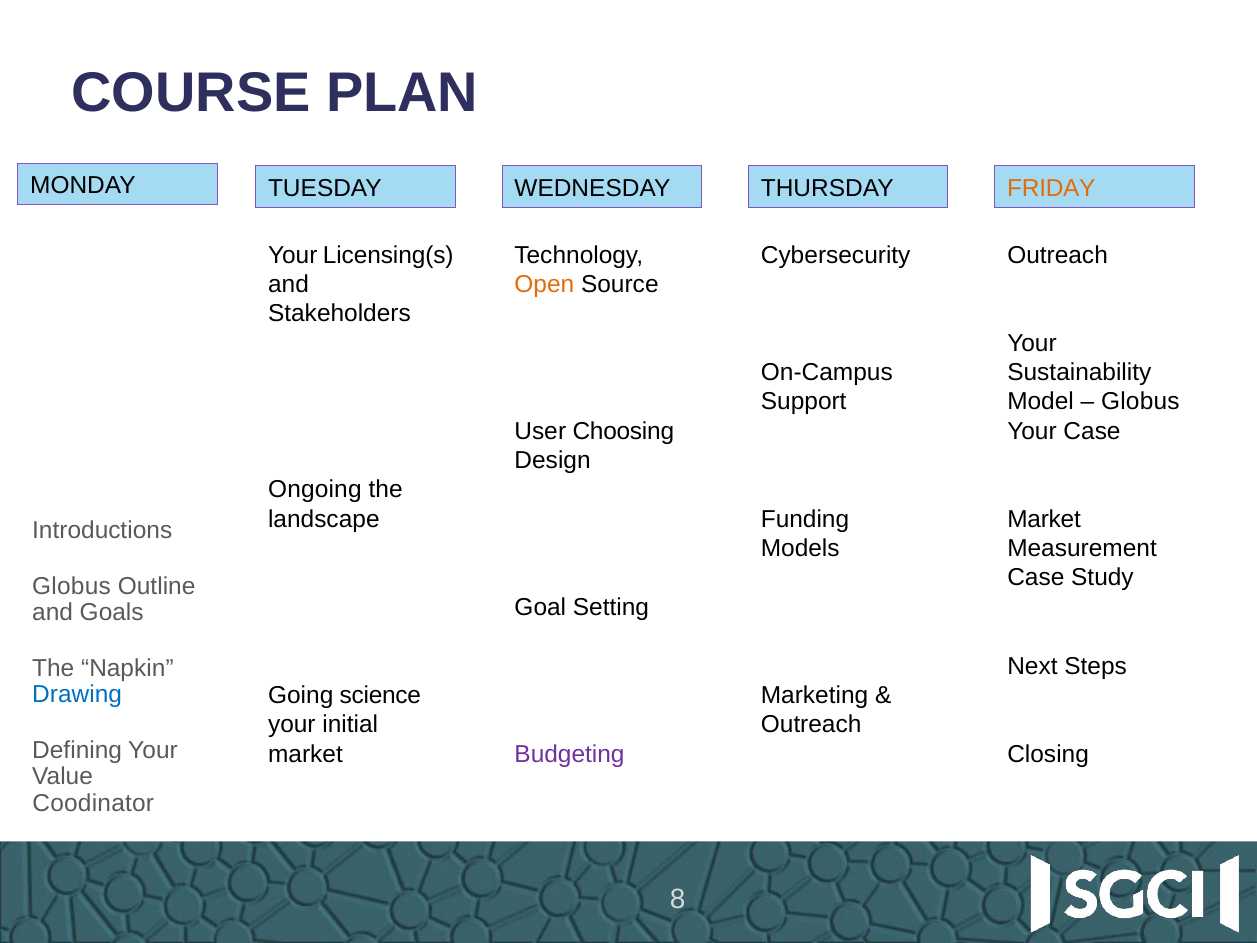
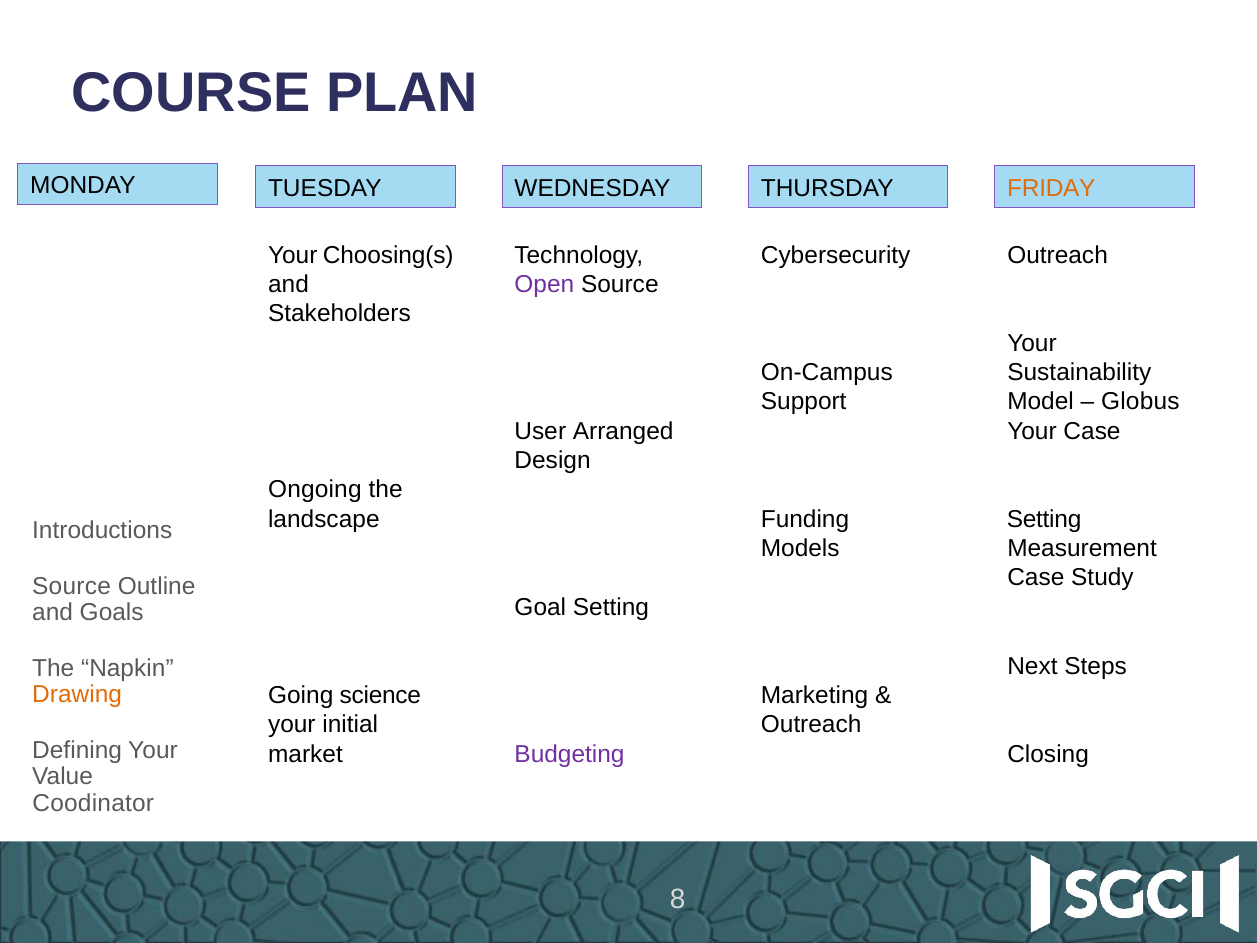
Licensing(s: Licensing(s -> Choosing(s
Open colour: orange -> purple
Choosing: Choosing -> Arranged
Market at (1044, 519): Market -> Setting
Globus at (72, 586): Globus -> Source
Drawing colour: blue -> orange
